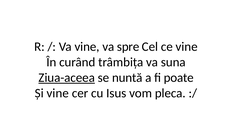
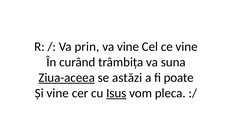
Va vine: vine -> prin
va spre: spre -> vine
nuntă: nuntă -> astăzi
Isus underline: none -> present
